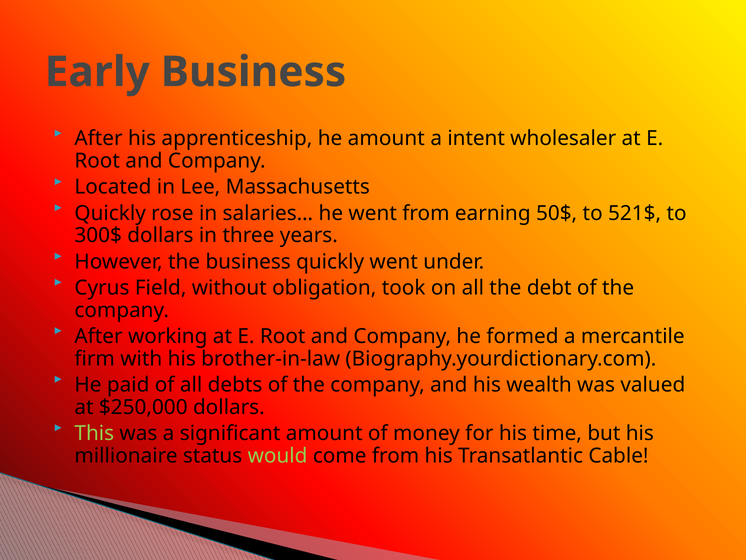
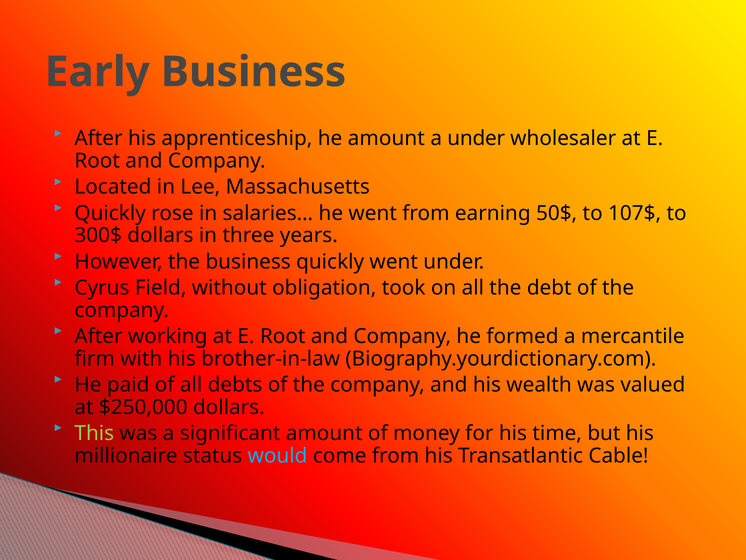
a intent: intent -> under
521$: 521$ -> 107$
would colour: light green -> light blue
